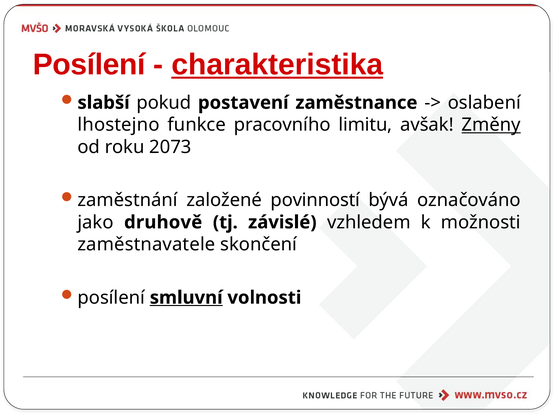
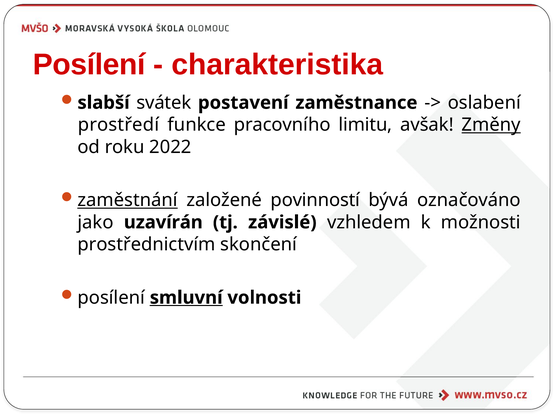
charakteristika underline: present -> none
pokud: pokud -> svátek
lhostejno: lhostejno -> prostředí
2073: 2073 -> 2022
zaměstnání underline: none -> present
druhově: druhově -> uzavírán
zaměstnavatele: zaměstnavatele -> prostřednictvím
